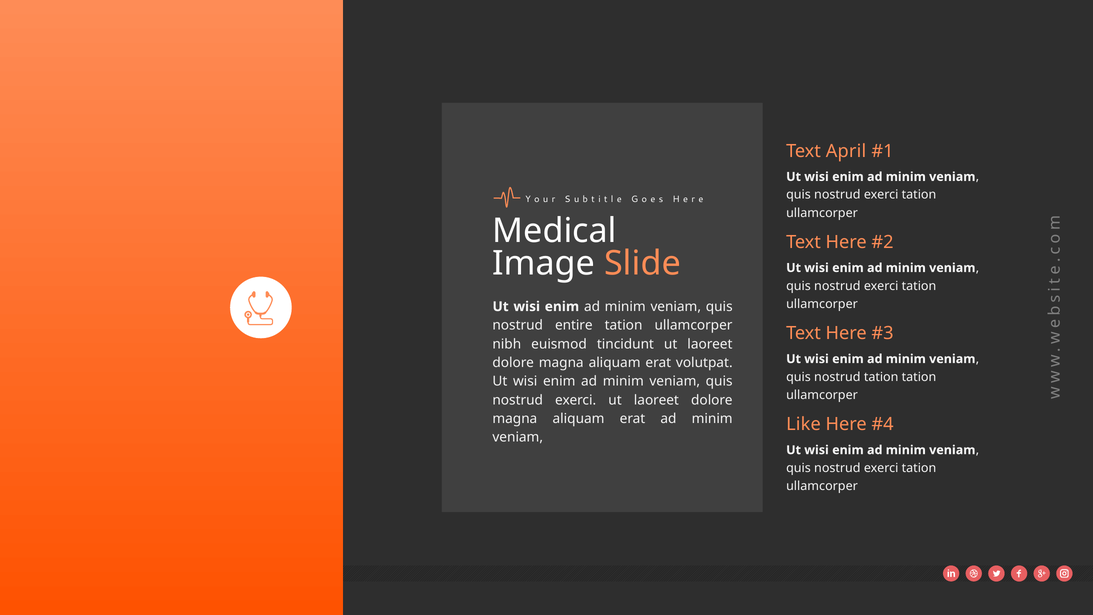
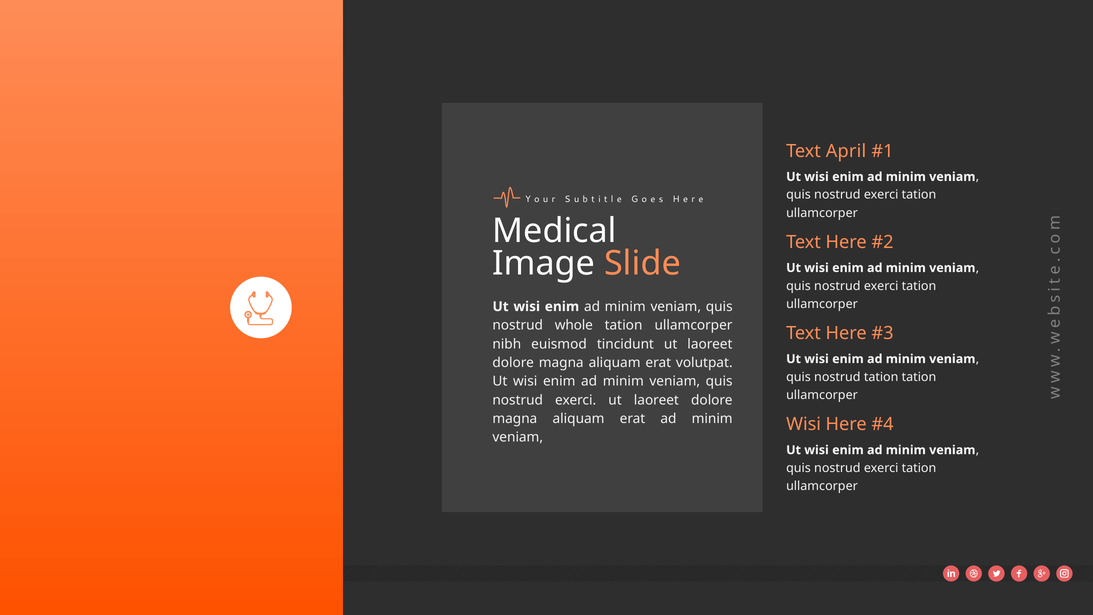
entire: entire -> whole
Like at (803, 424): Like -> Wisi
